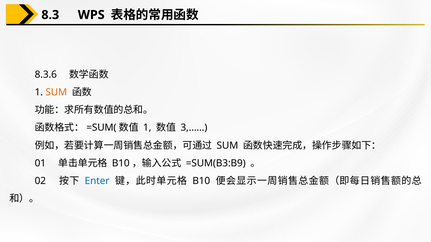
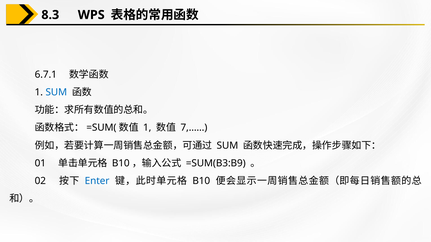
8.3.6: 8.3.6 -> 6.7.1
SUM at (56, 92) colour: orange -> blue
3,……: 3,…… -> 7,……
